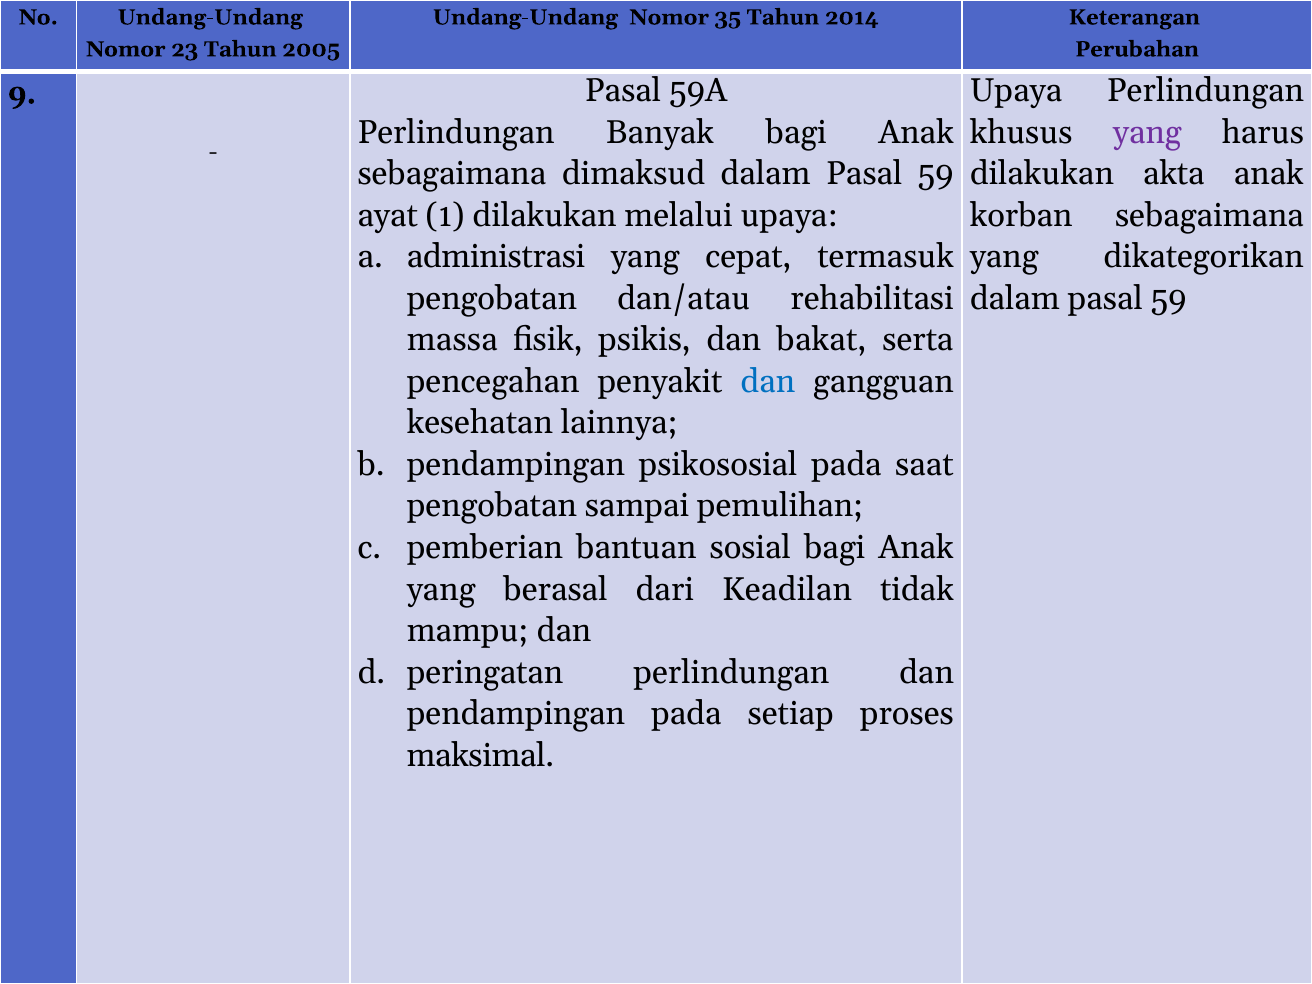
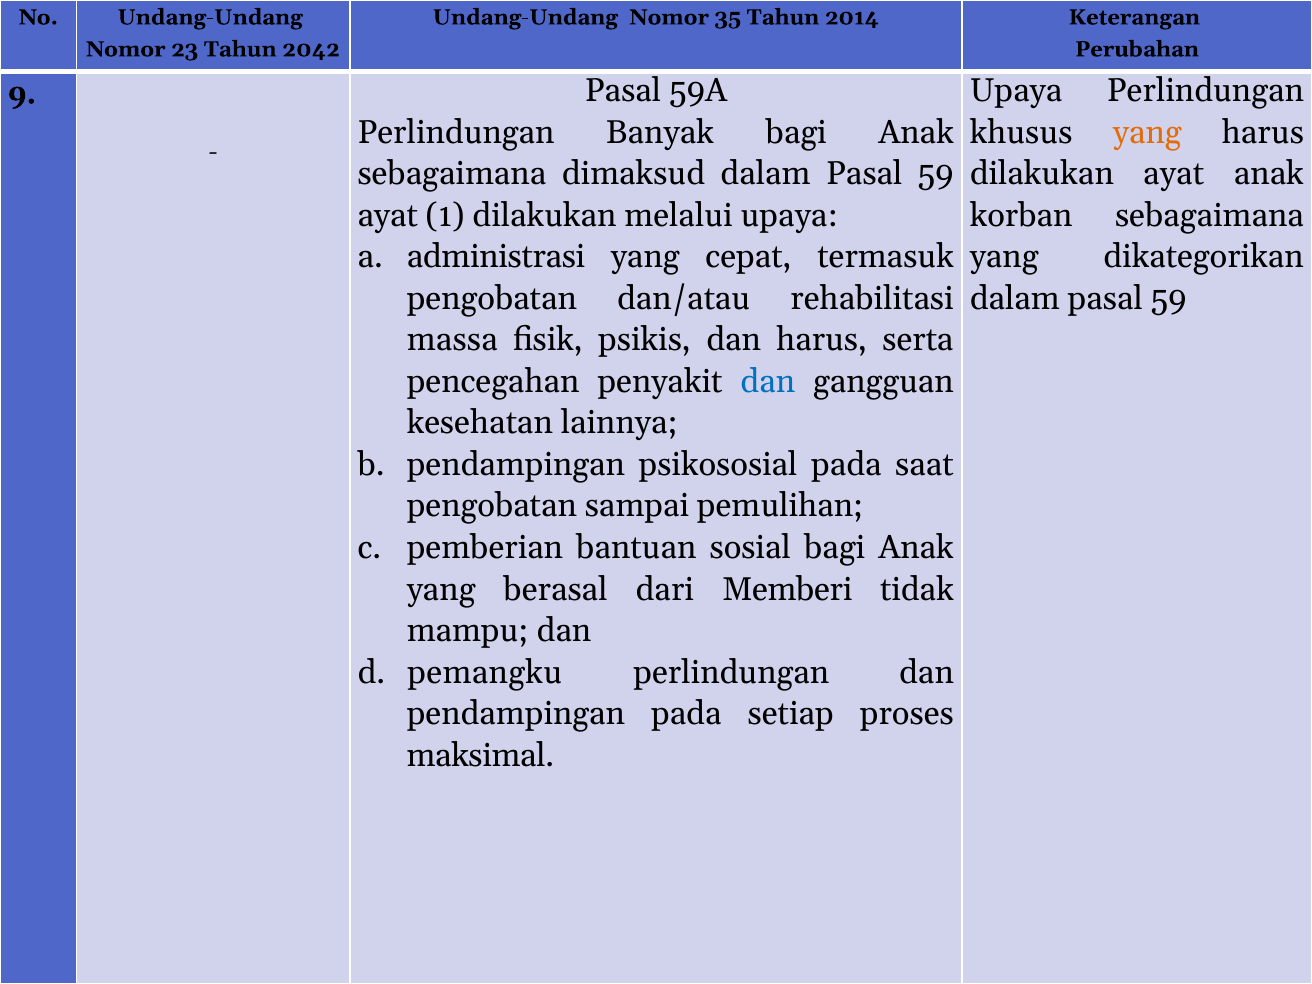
2005: 2005 -> 2042
yang at (1147, 132) colour: purple -> orange
dilakukan akta: akta -> ayat
dan bakat: bakat -> harus
Keadilan: Keadilan -> Memberi
peringatan: peringatan -> pemangku
